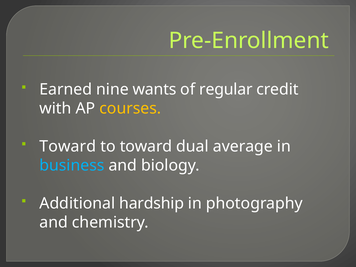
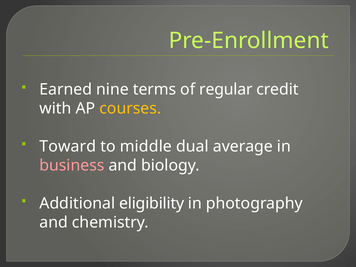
wants: wants -> terms
to toward: toward -> middle
business colour: light blue -> pink
hardship: hardship -> eligibility
